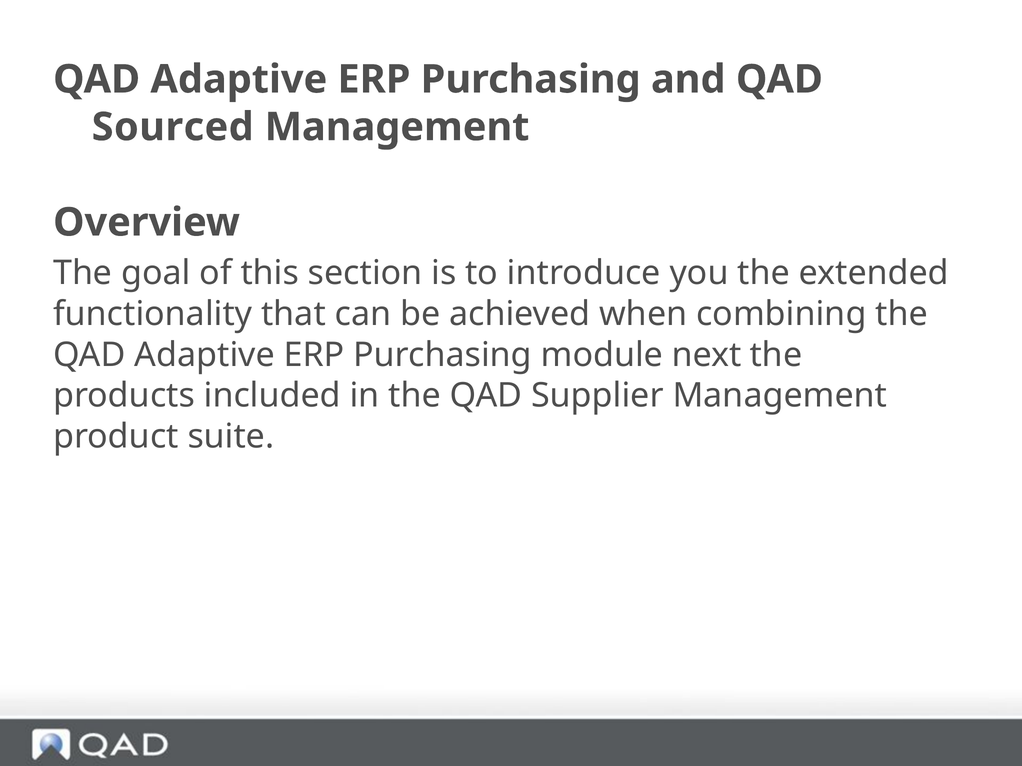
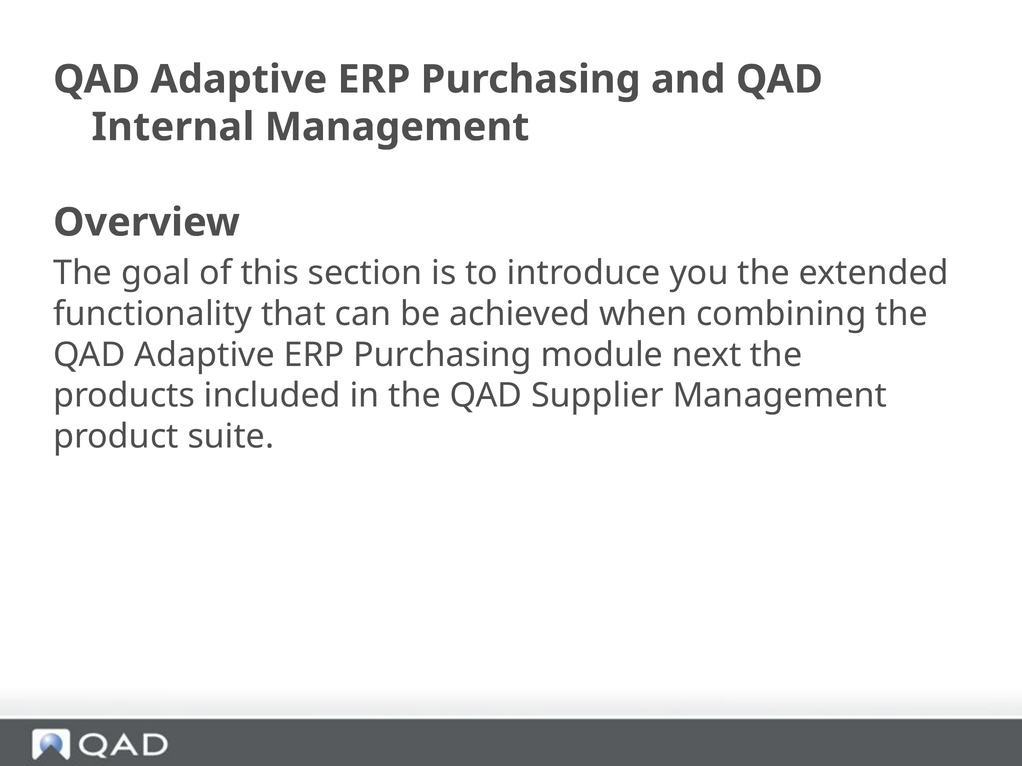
Sourced: Sourced -> Internal
